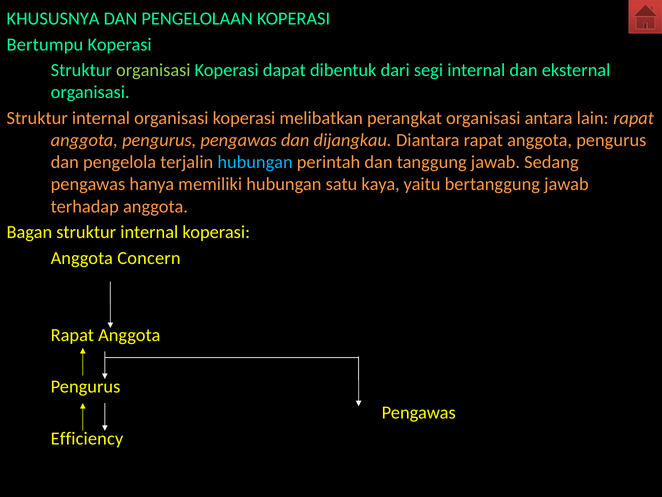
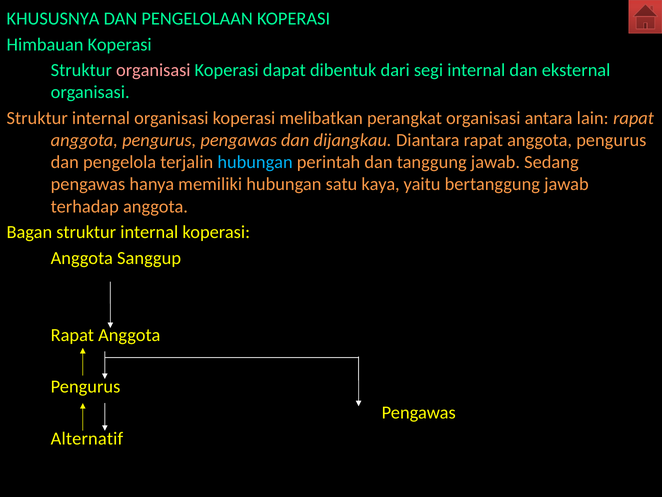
Bertumpu: Bertumpu -> Himbauan
organisasi at (153, 70) colour: light green -> pink
Concern: Concern -> Sanggup
Efficiency: Efficiency -> Alternatif
